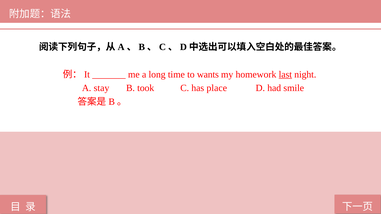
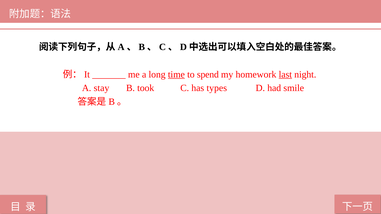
time underline: none -> present
wants: wants -> spend
place: place -> types
